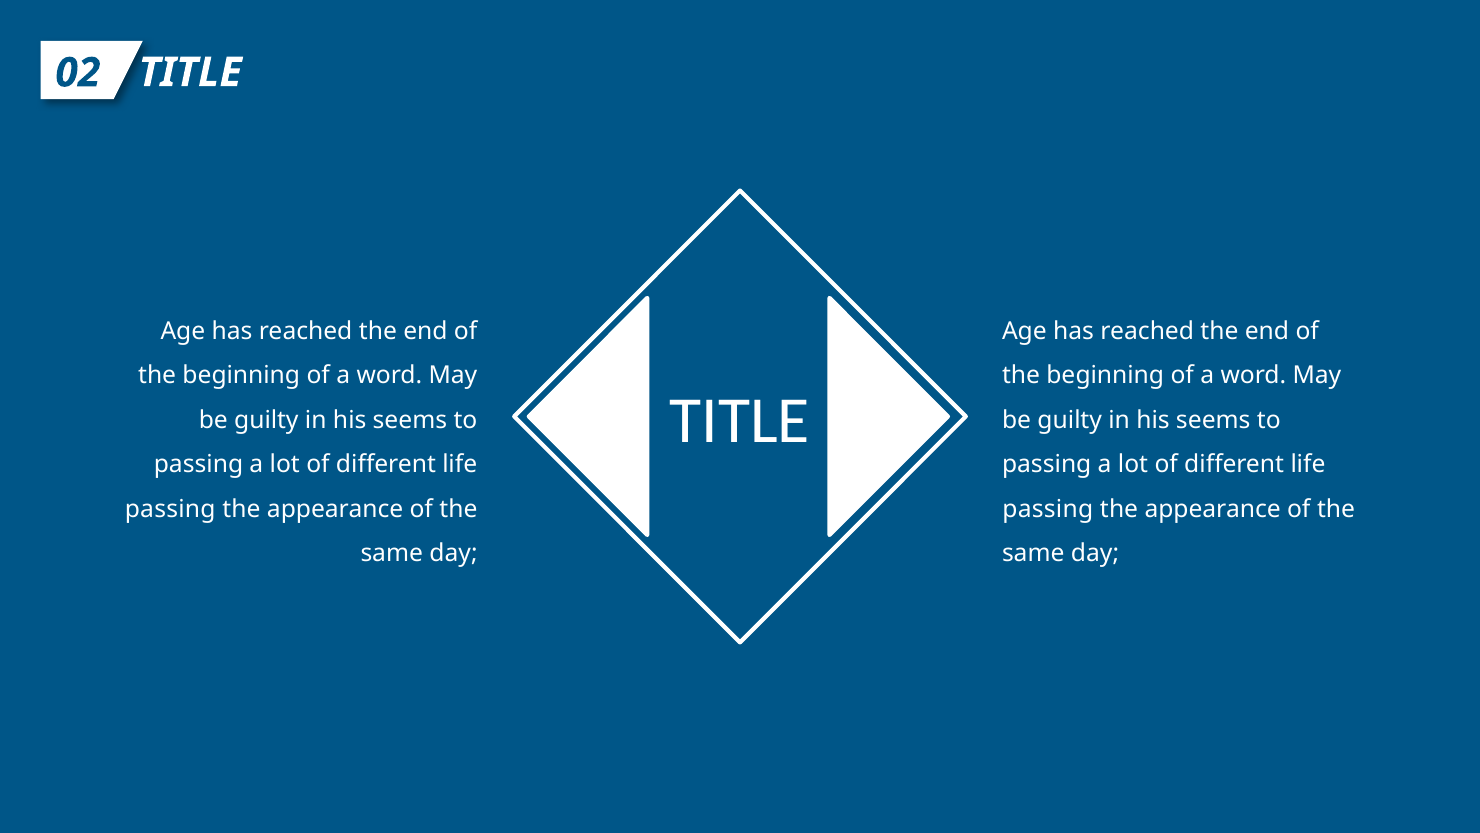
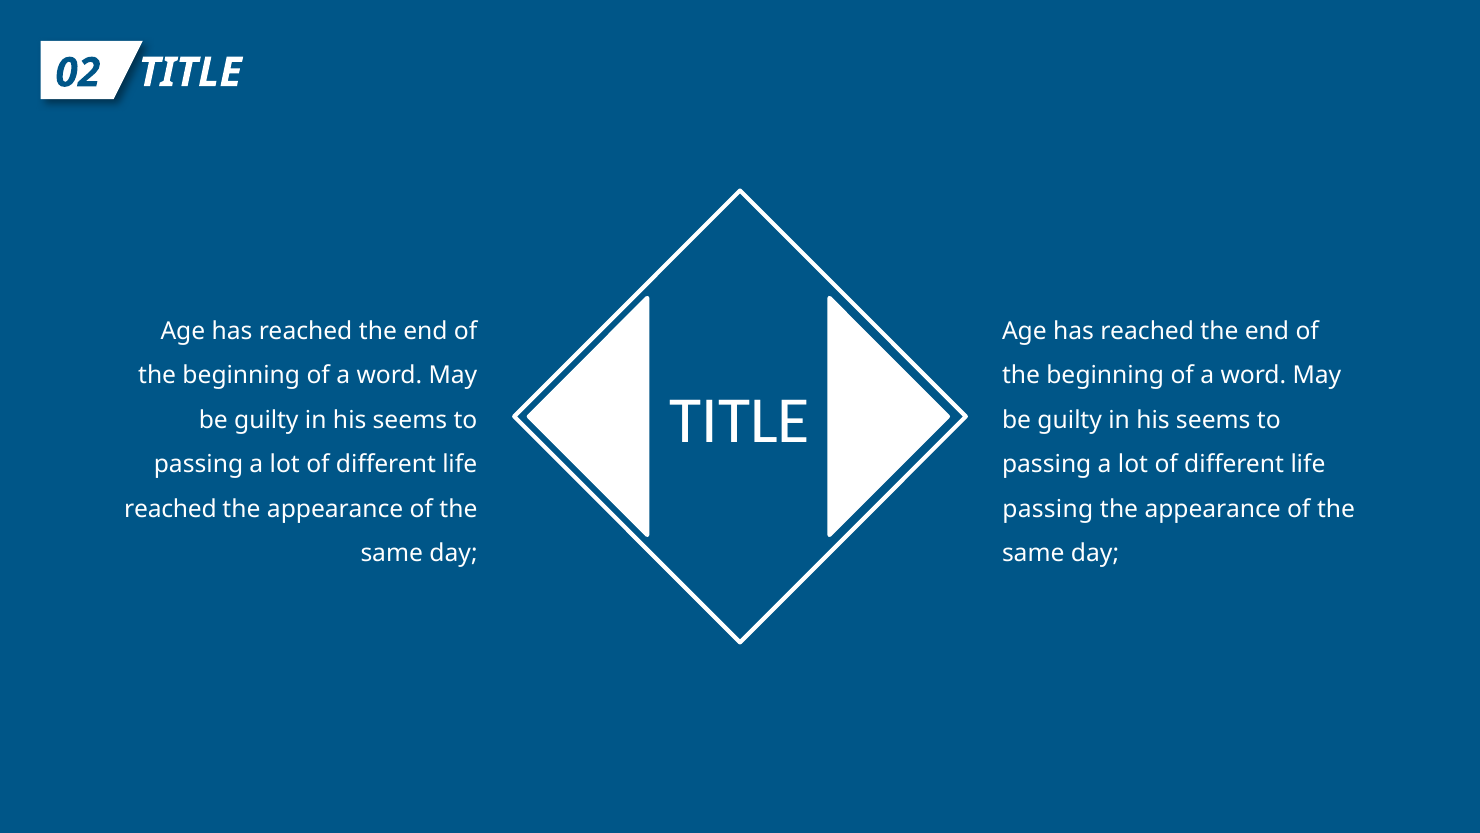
passing at (170, 509): passing -> reached
